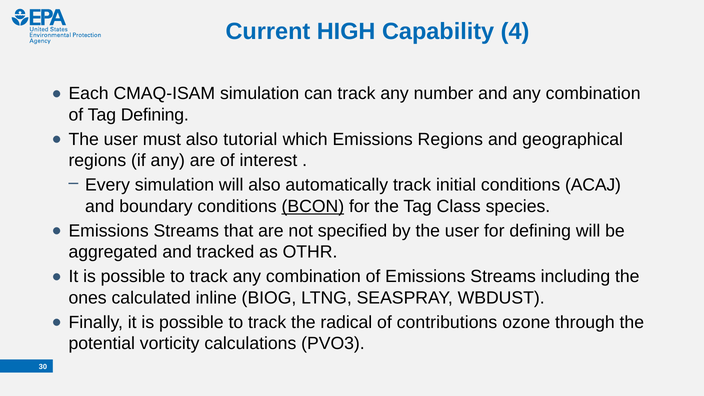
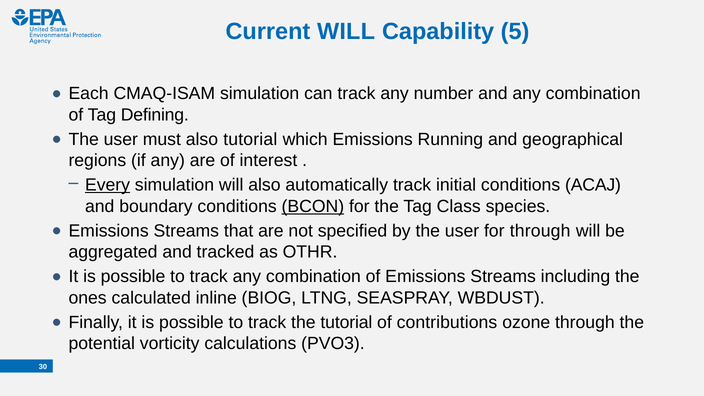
Current HIGH: HIGH -> WILL
4: 4 -> 5
Emissions Regions: Regions -> Running
Every underline: none -> present
for defining: defining -> through
the radical: radical -> tutorial
